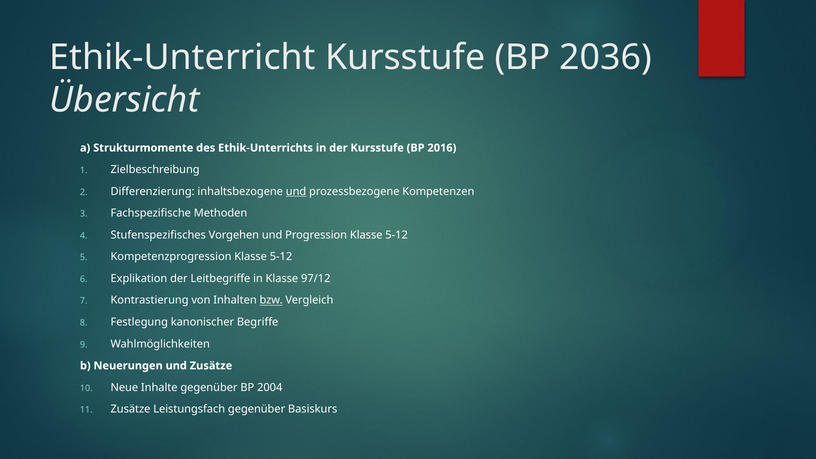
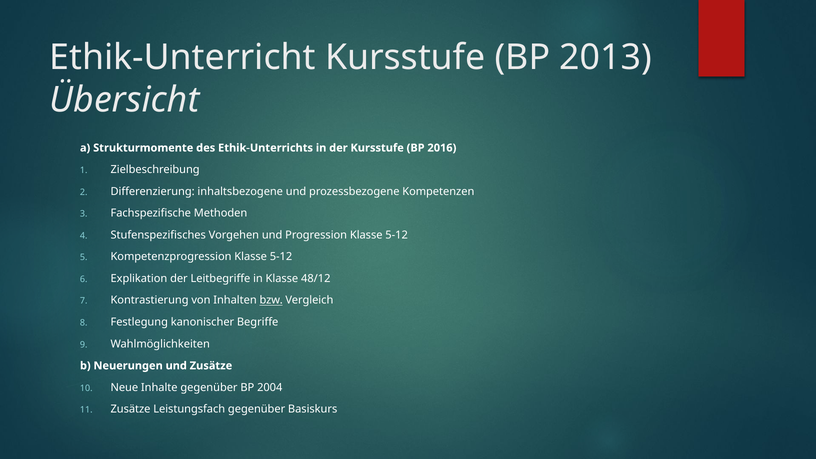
2036: 2036 -> 2013
und at (296, 191) underline: present -> none
97/12: 97/12 -> 48/12
